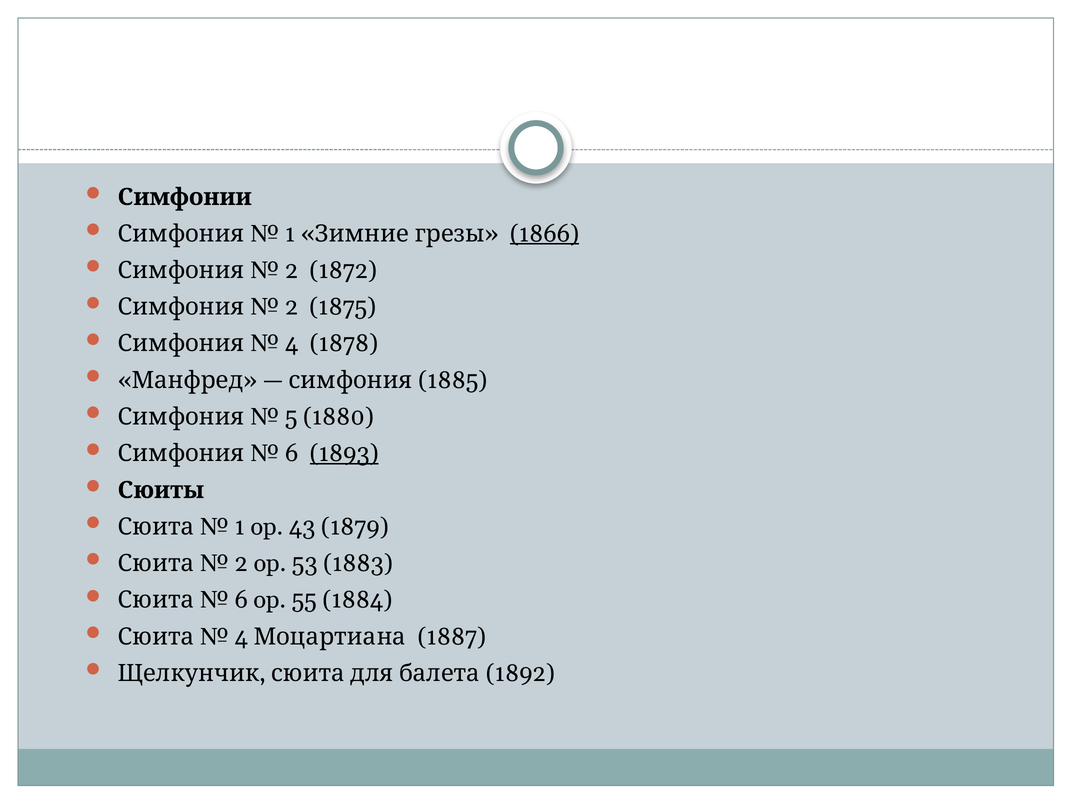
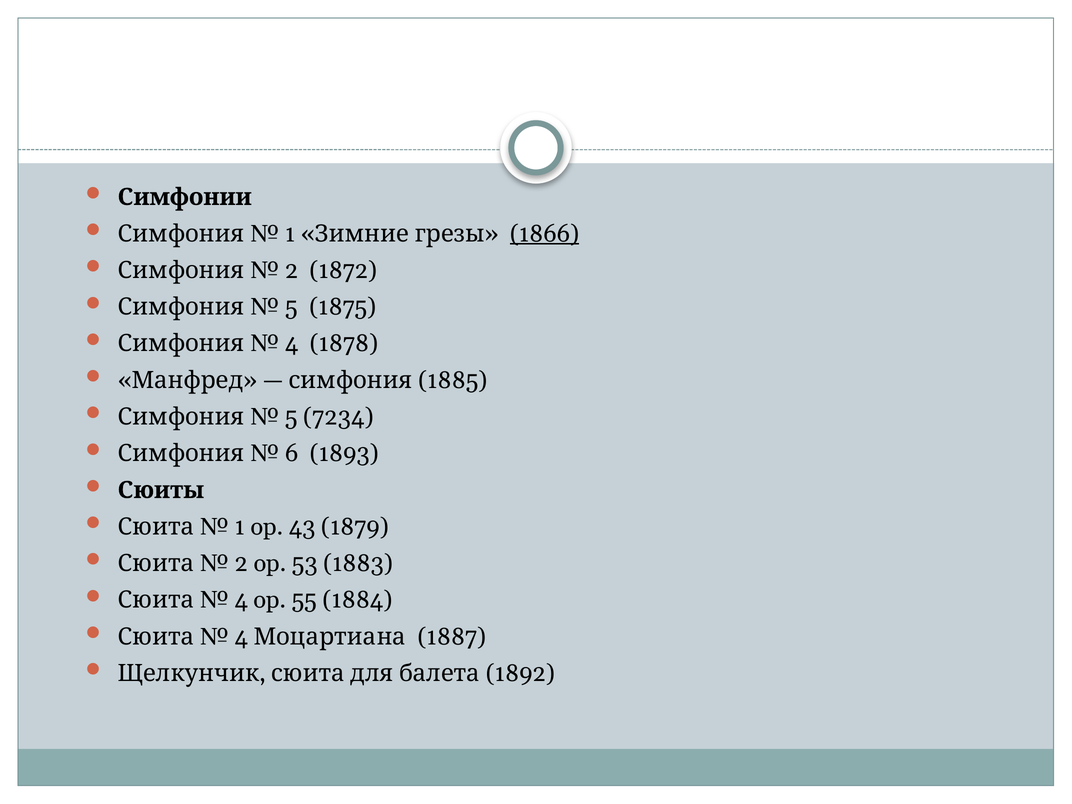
2 at (292, 307): 2 -> 5
1880: 1880 -> 7234
1893 underline: present -> none
6 at (241, 600): 6 -> 4
